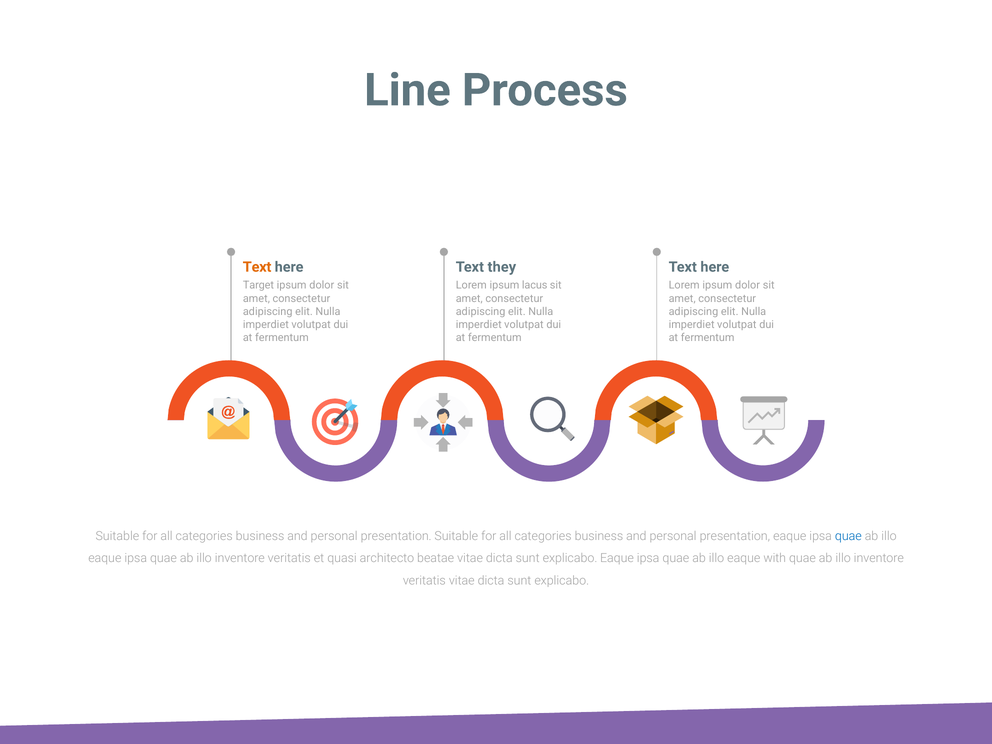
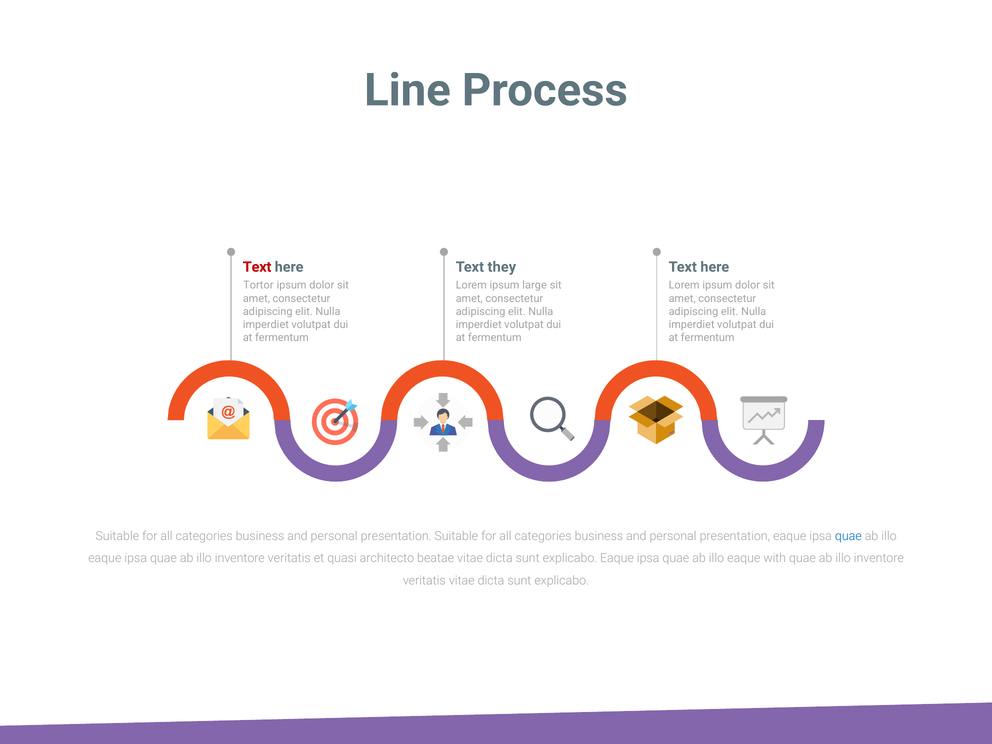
Text at (257, 267) colour: orange -> red
Target: Target -> Tortor
lacus: lacus -> large
